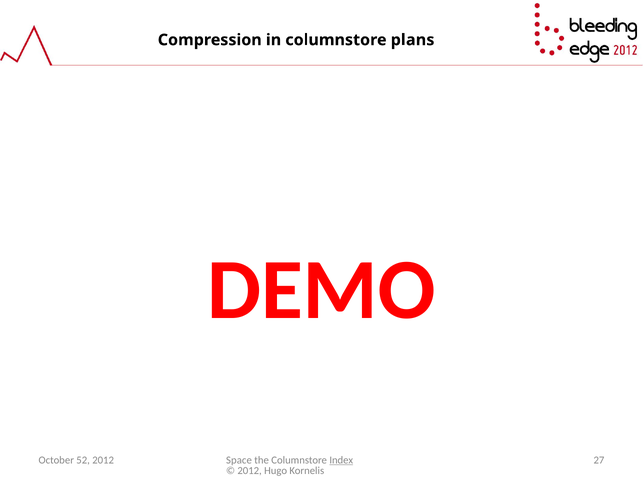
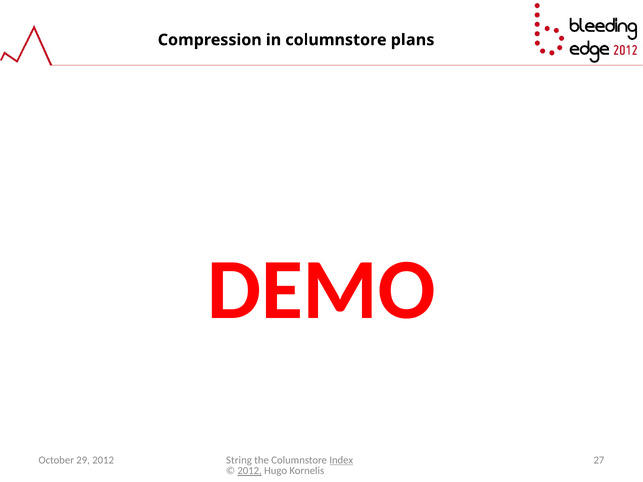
Space: Space -> String
52: 52 -> 29
2012 at (250, 471) underline: none -> present
